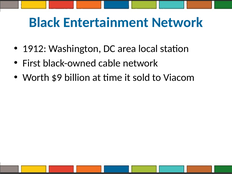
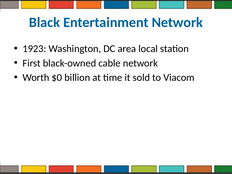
1912: 1912 -> 1923
$9: $9 -> $0
